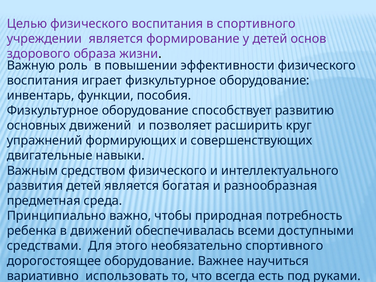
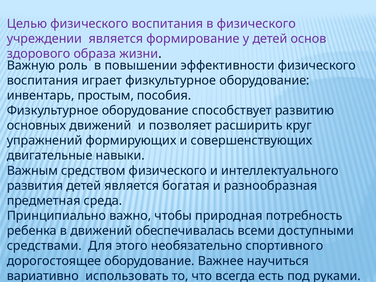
в спортивного: спортивного -> физического
функции: функции -> простым
